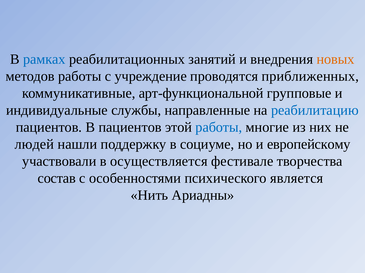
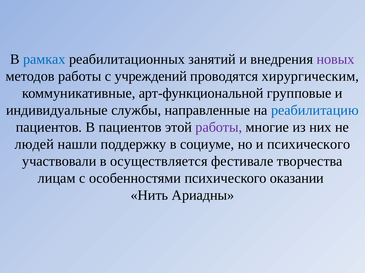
новых colour: orange -> purple
учреждение: учреждение -> учреждений
приближенных: приближенных -> хирургическим
работы at (219, 127) colour: blue -> purple
и европейскому: европейскому -> психического
состав: состав -> лицам
является: является -> оказании
